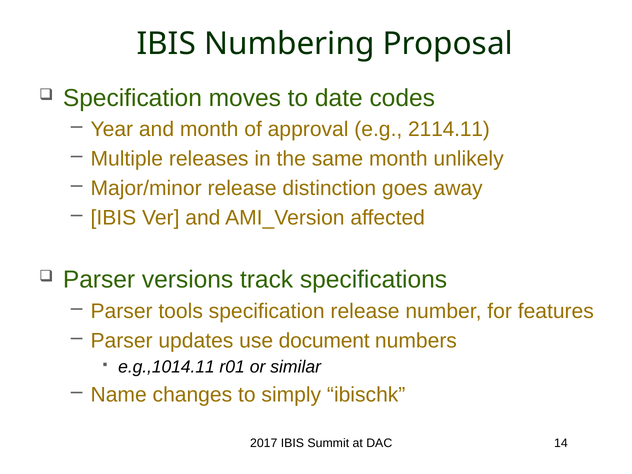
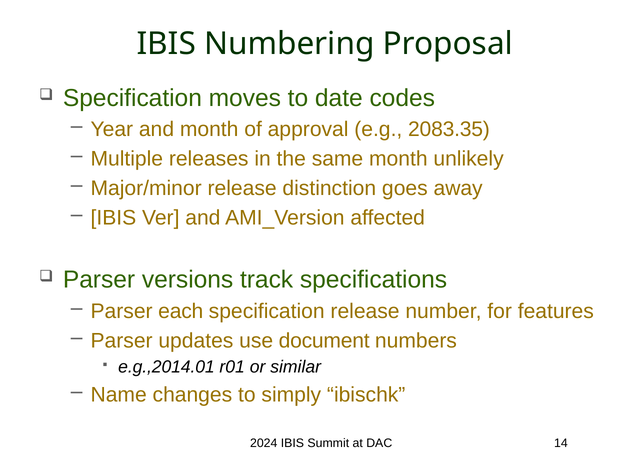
2114.11: 2114.11 -> 2083.35
tools: tools -> each
e.g.,1014.11: e.g.,1014.11 -> e.g.,2014.01
2017: 2017 -> 2024
